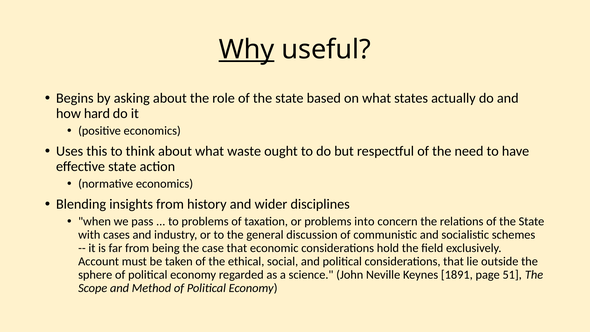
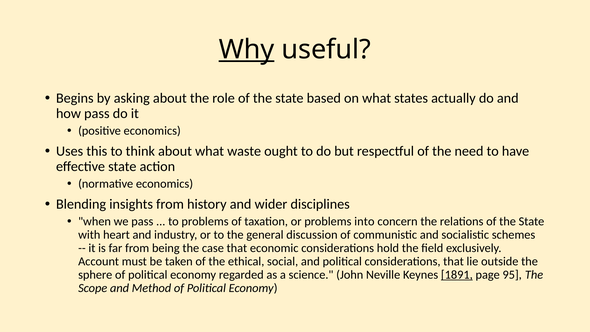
how hard: hard -> pass
cases: cases -> heart
1891 underline: none -> present
51: 51 -> 95
